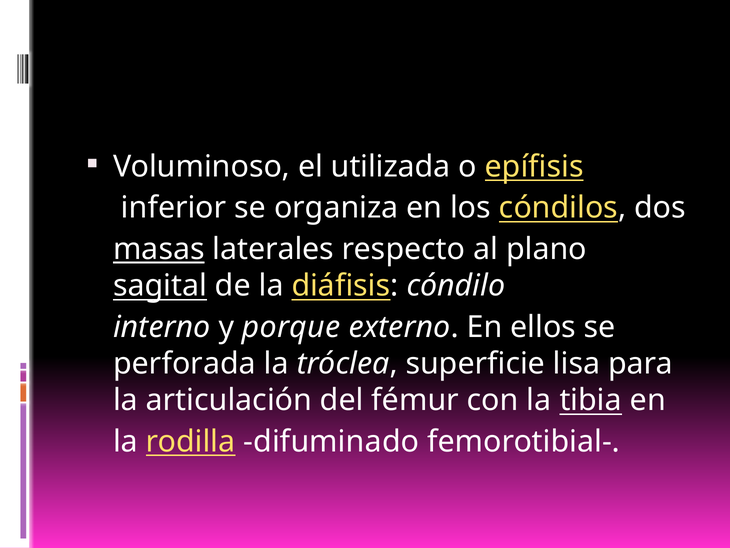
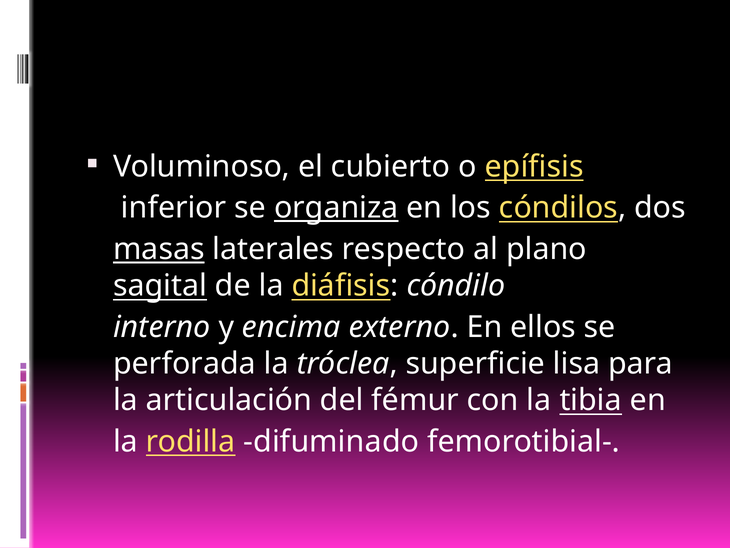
utilizada: utilizada -> cubierto
organiza underline: none -> present
porque: porque -> encima
